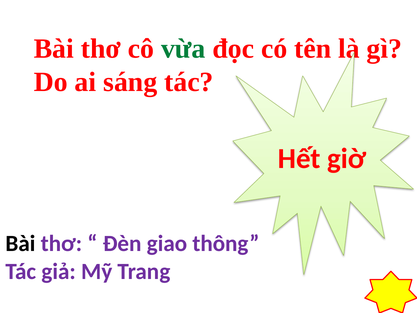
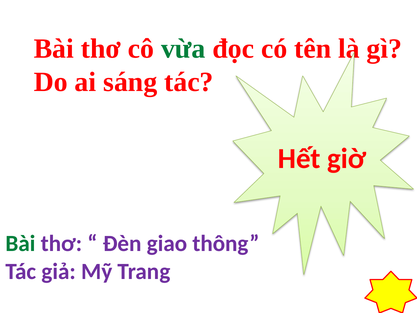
Bài at (21, 243) colour: black -> green
